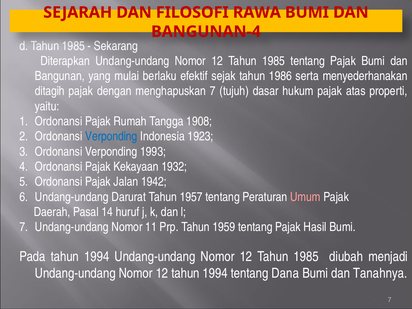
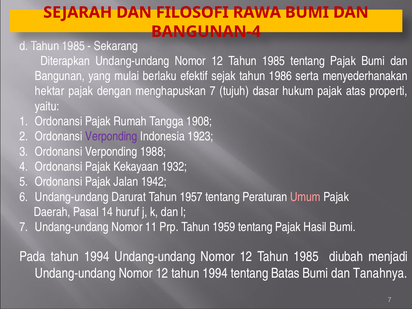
ditagih: ditagih -> hektar
Verponding at (111, 136) colour: blue -> purple
1993: 1993 -> 1988
Dana: Dana -> Batas
